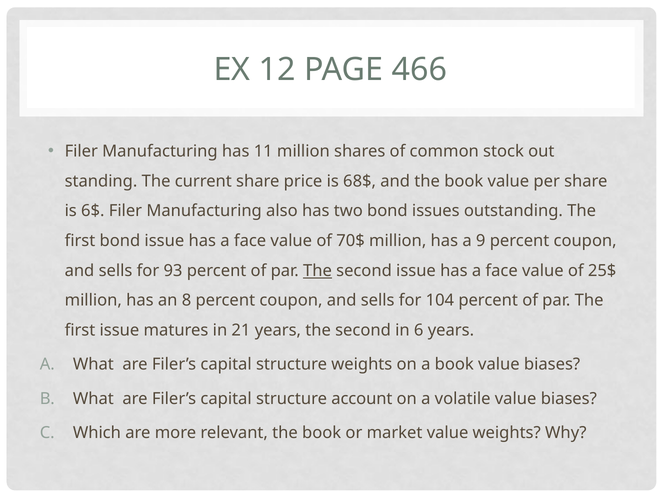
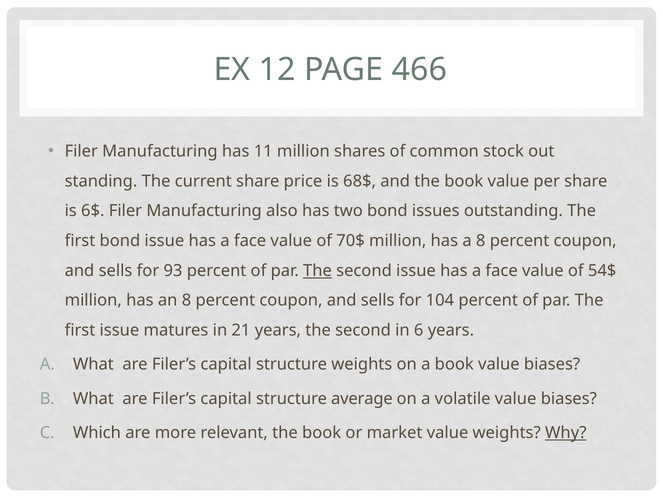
a 9: 9 -> 8
25$: 25$ -> 54$
account: account -> average
Why underline: none -> present
